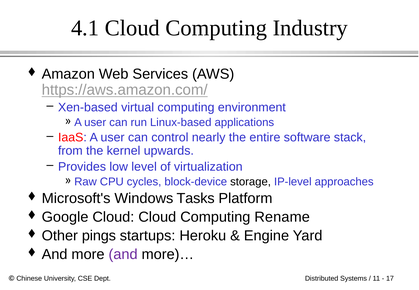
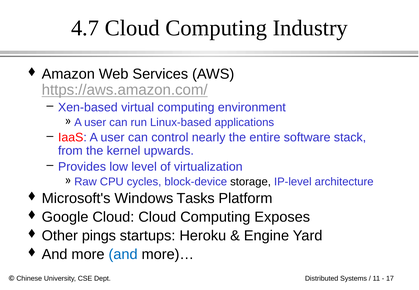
4.1: 4.1 -> 4.7
approaches: approaches -> architecture
Rename: Rename -> Exposes
and at (123, 254) colour: purple -> blue
